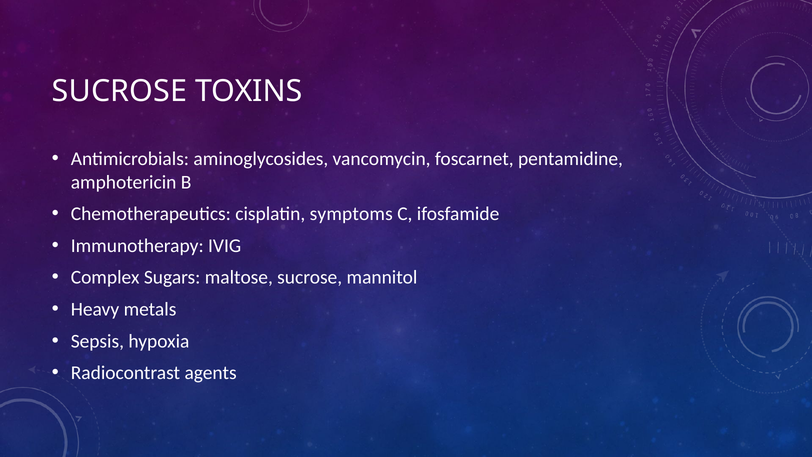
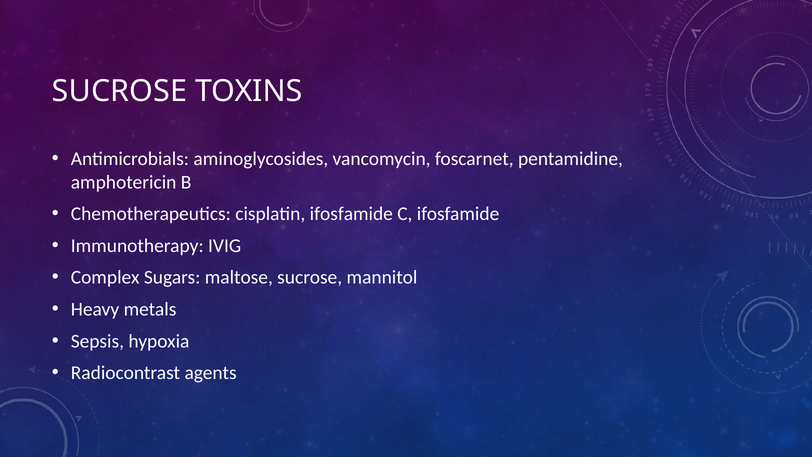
cisplatin symptoms: symptoms -> ifosfamide
